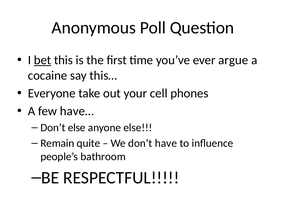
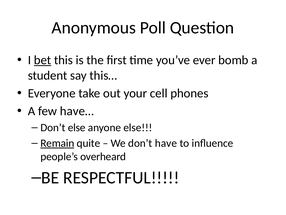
argue: argue -> bomb
cocaine: cocaine -> student
Remain underline: none -> present
bathroom: bathroom -> overheard
